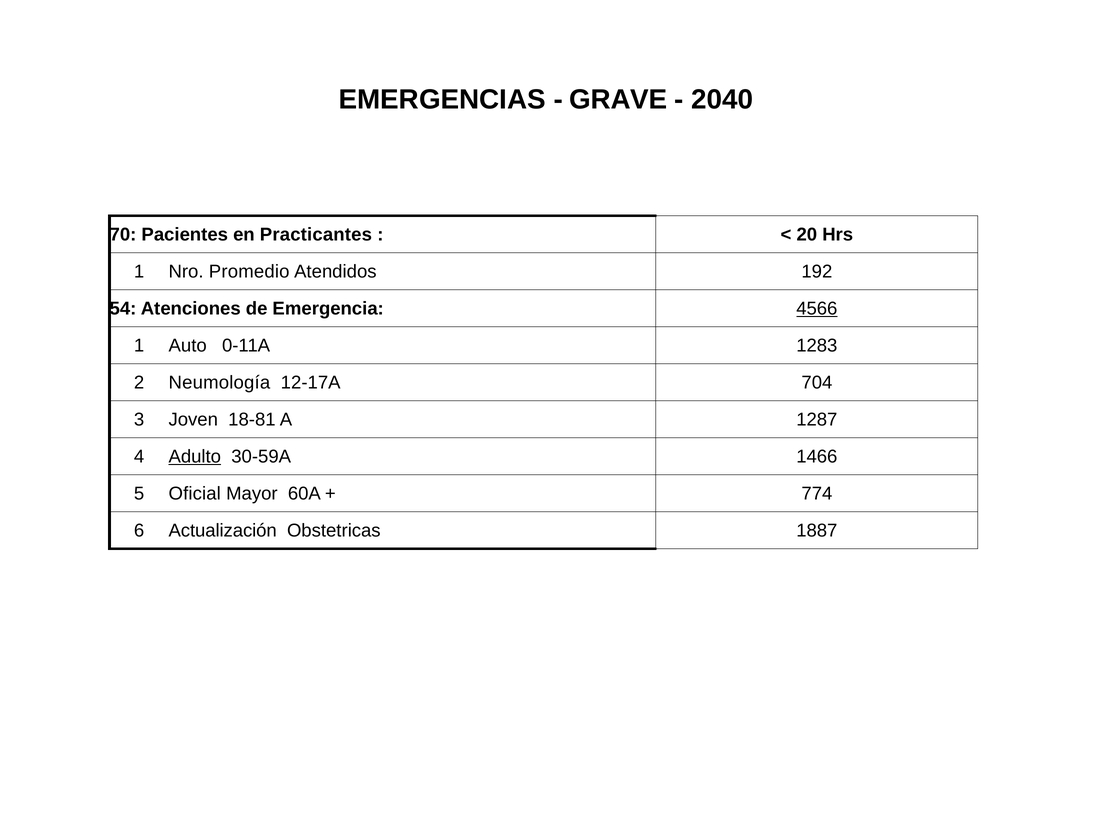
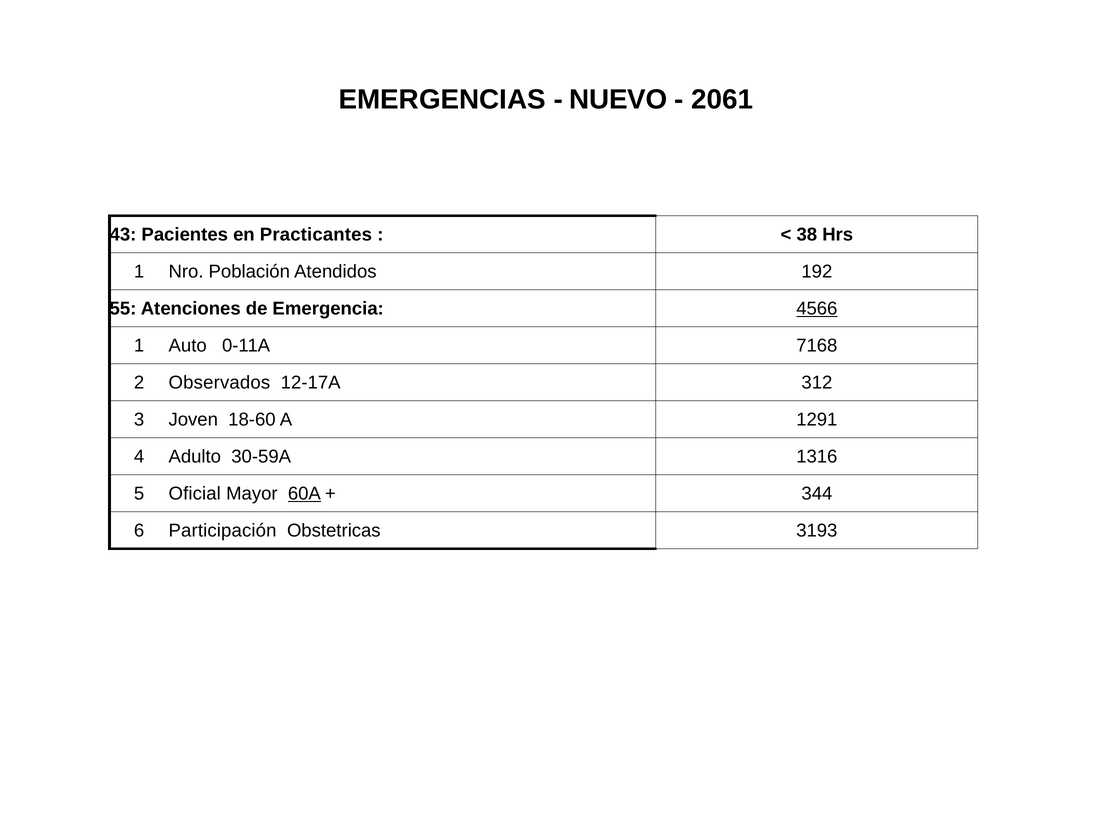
GRAVE: GRAVE -> NUEVO
2040: 2040 -> 2061
70: 70 -> 43
20: 20 -> 38
Promedio: Promedio -> Población
54: 54 -> 55
1283: 1283 -> 7168
Neumología: Neumología -> Observados
704: 704 -> 312
18-81: 18-81 -> 18-60
1287: 1287 -> 1291
Adulto underline: present -> none
1466: 1466 -> 1316
60A underline: none -> present
774: 774 -> 344
Actualización: Actualización -> Participación
1887: 1887 -> 3193
